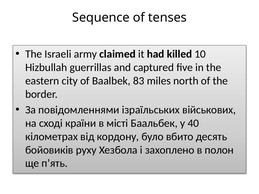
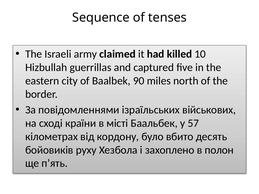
83: 83 -> 90
40: 40 -> 57
